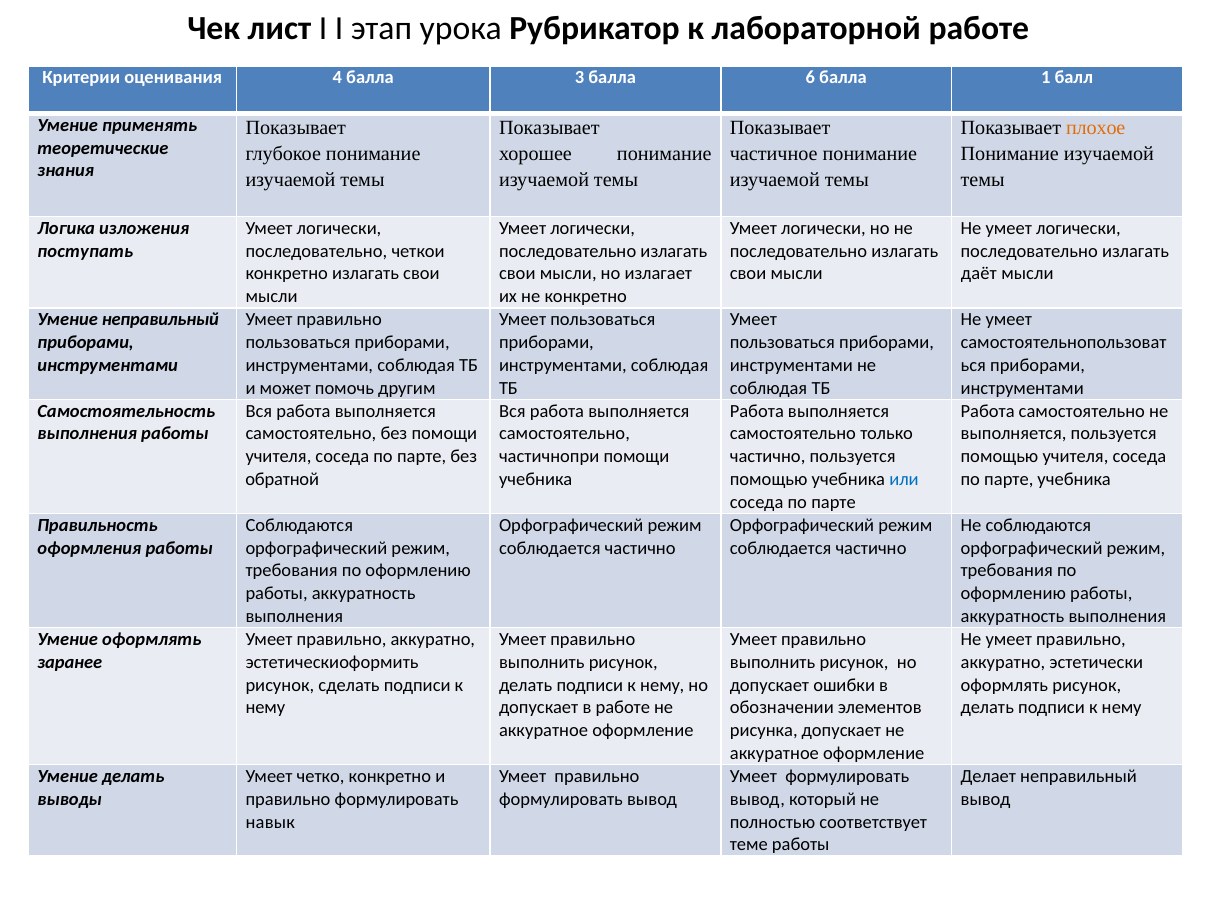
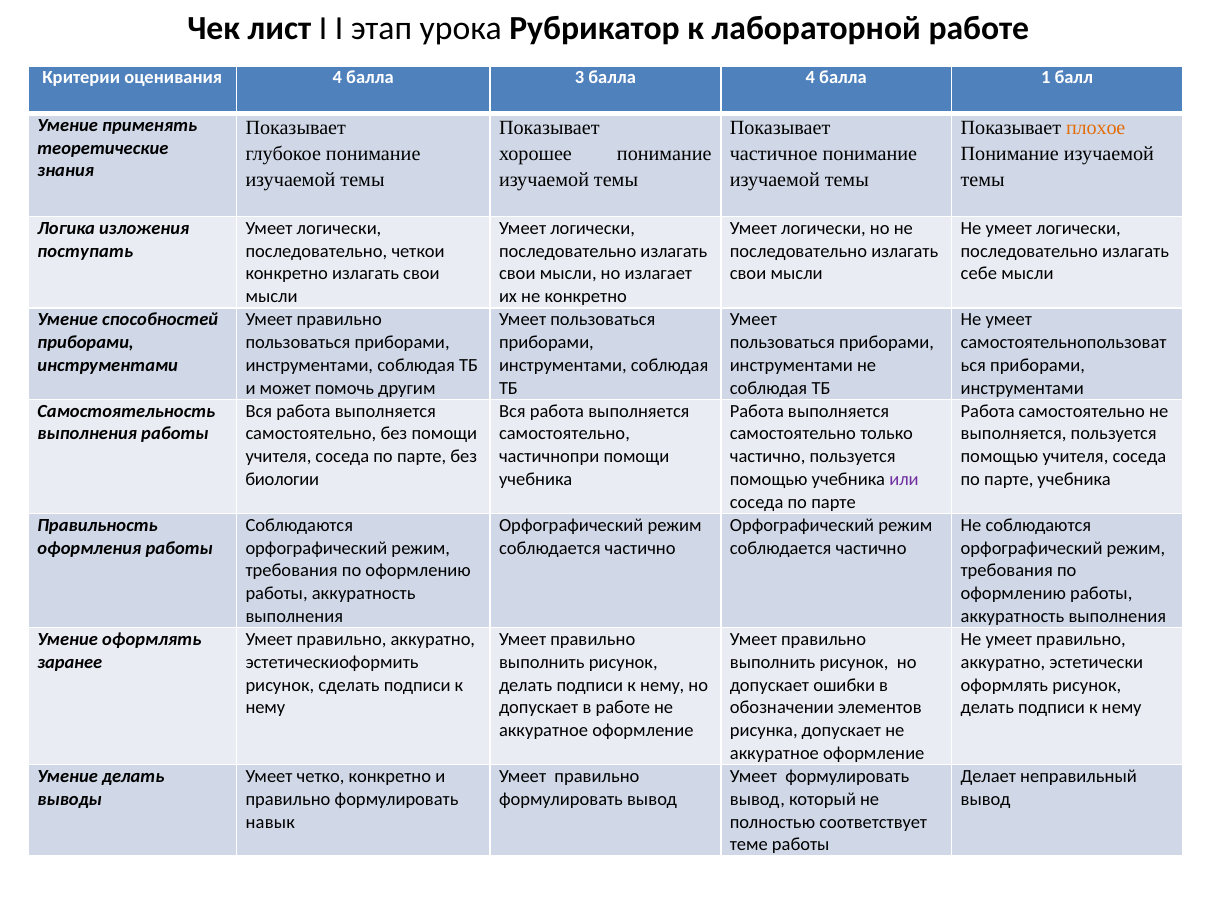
балла 6: 6 -> 4
даёт: даёт -> себе
Умение неправильный: неправильный -> способностей
обратной: обратной -> биологии
или colour: blue -> purple
